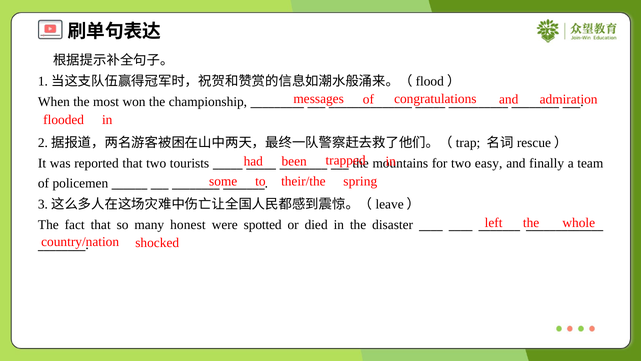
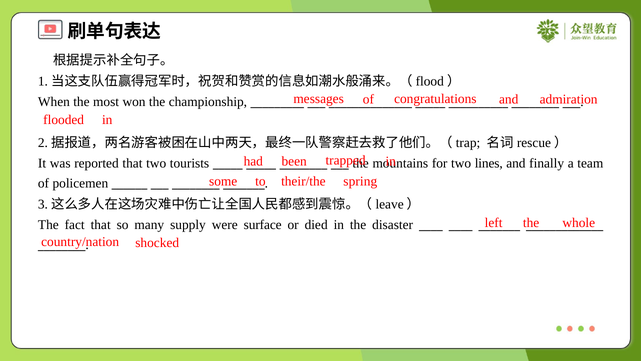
easy: easy -> lines
honest: honest -> supply
spotted: spotted -> surface
